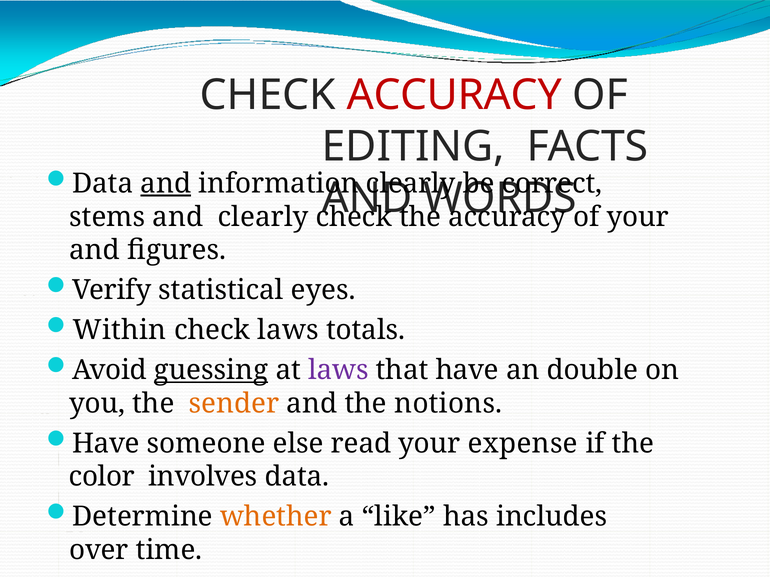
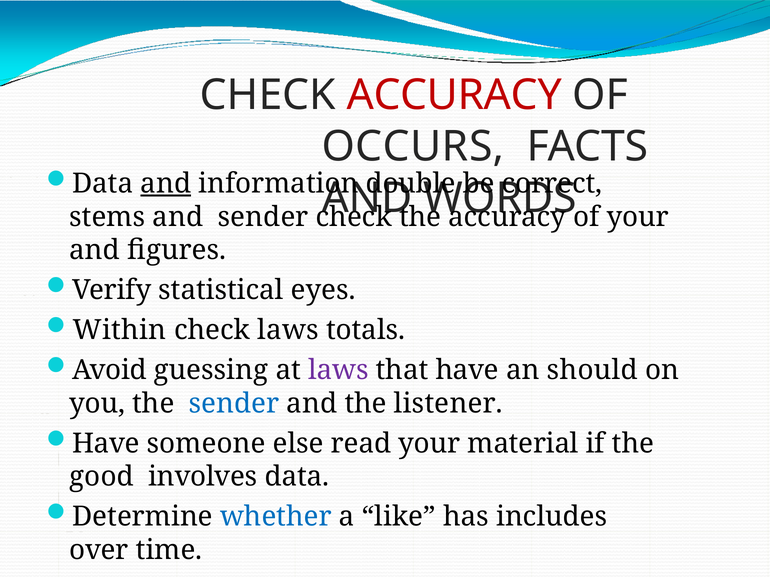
EDITING: EDITING -> OCCURS
information clearly: clearly -> double
and clearly: clearly -> sender
guessing underline: present -> none
double: double -> should
sender at (234, 404) colour: orange -> blue
notions: notions -> listener
expense: expense -> material
color: color -> good
whether colour: orange -> blue
